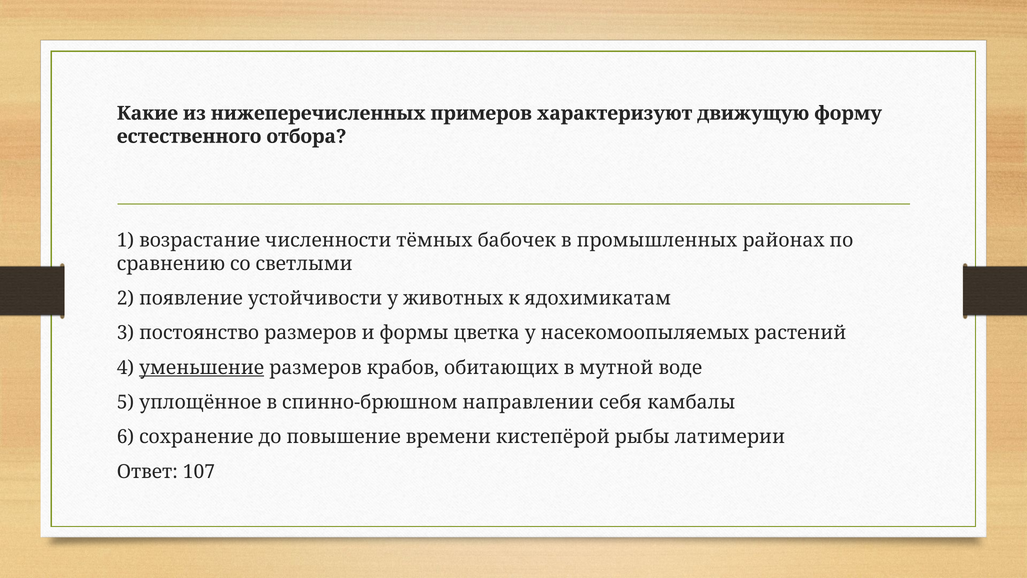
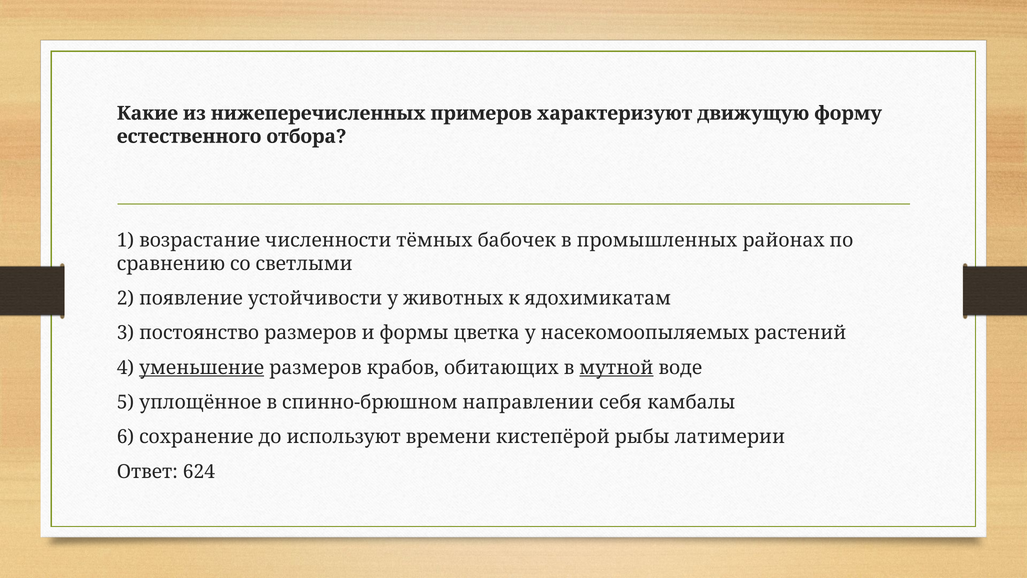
мутной underline: none -> present
повышение: повышение -> используют
107: 107 -> 624
